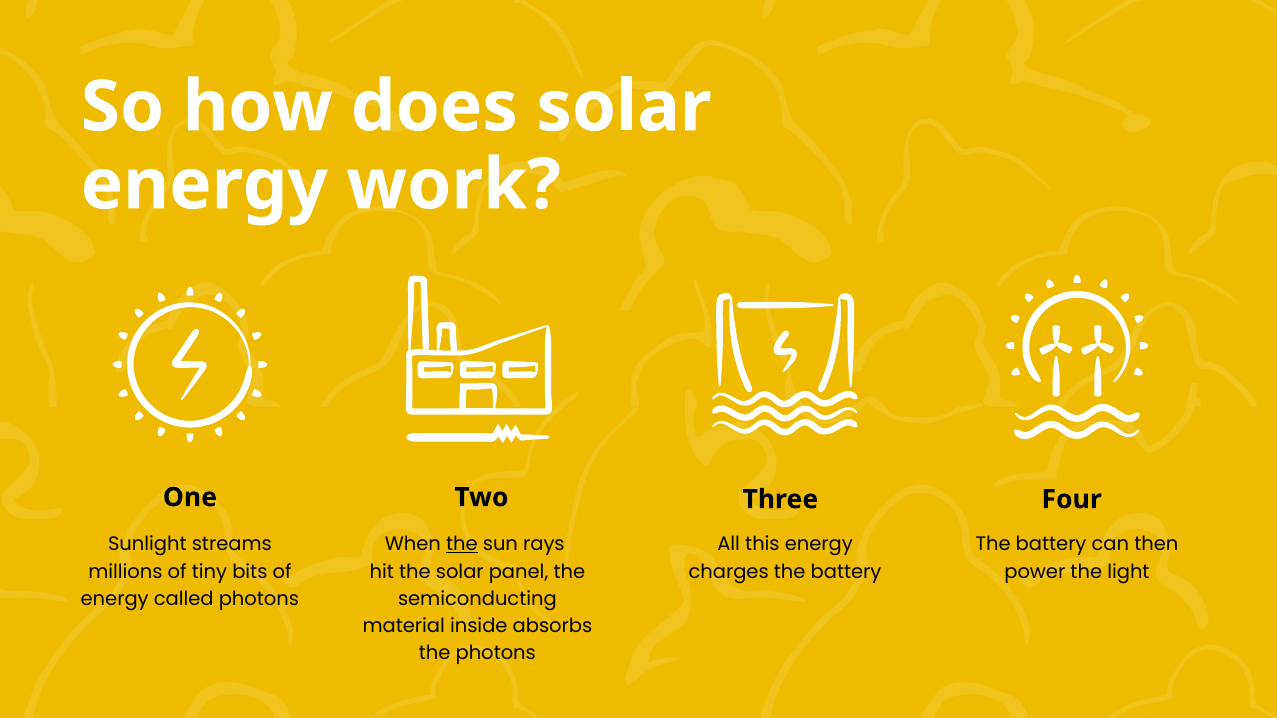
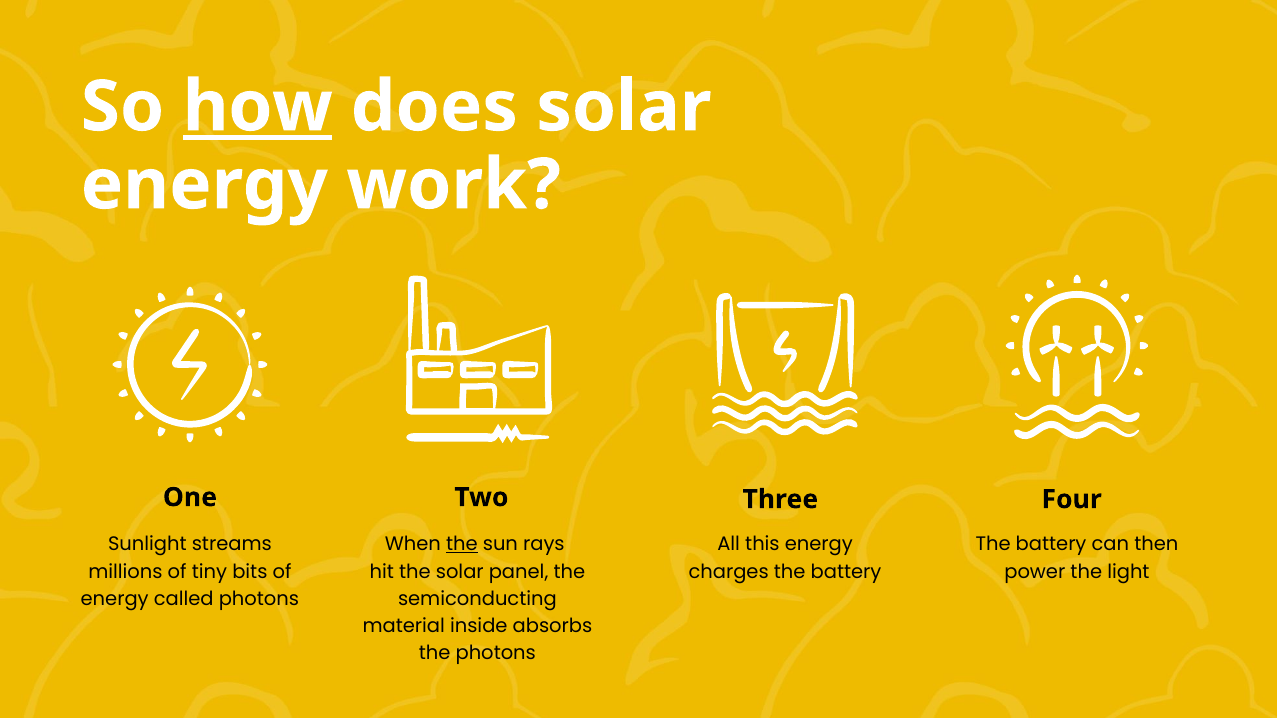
how underline: none -> present
